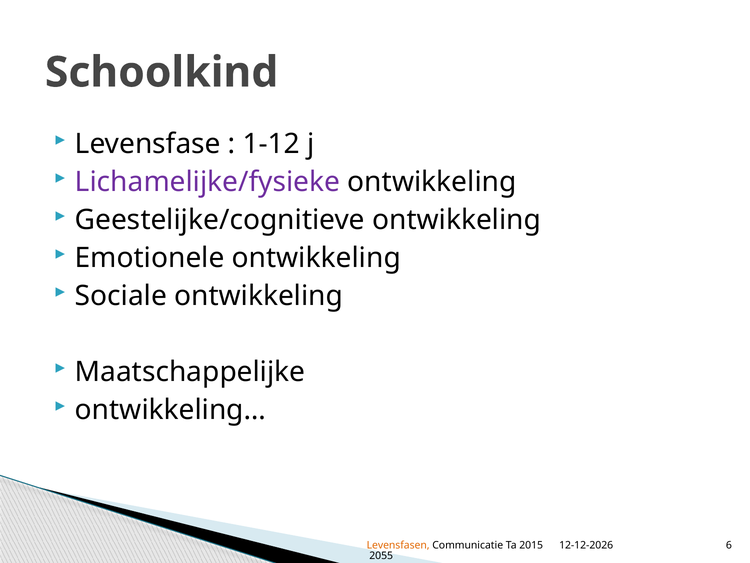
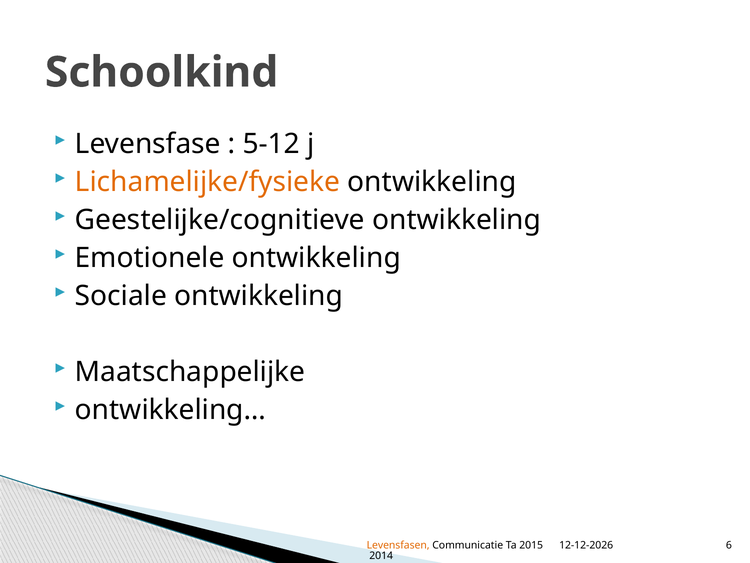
1-12: 1-12 -> 5-12
Lichamelijke/fysieke colour: purple -> orange
2055: 2055 -> 2014
